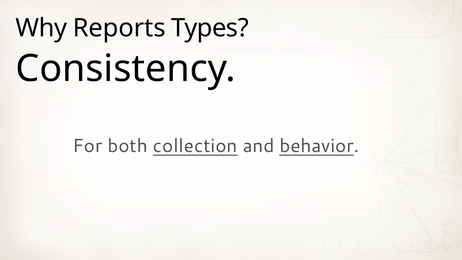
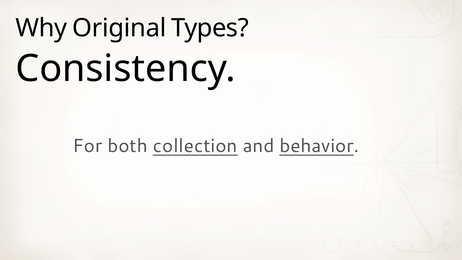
Reports: Reports -> Original
